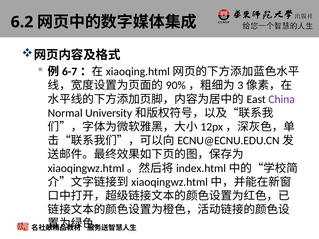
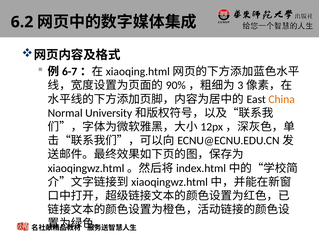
China colour: purple -> orange
